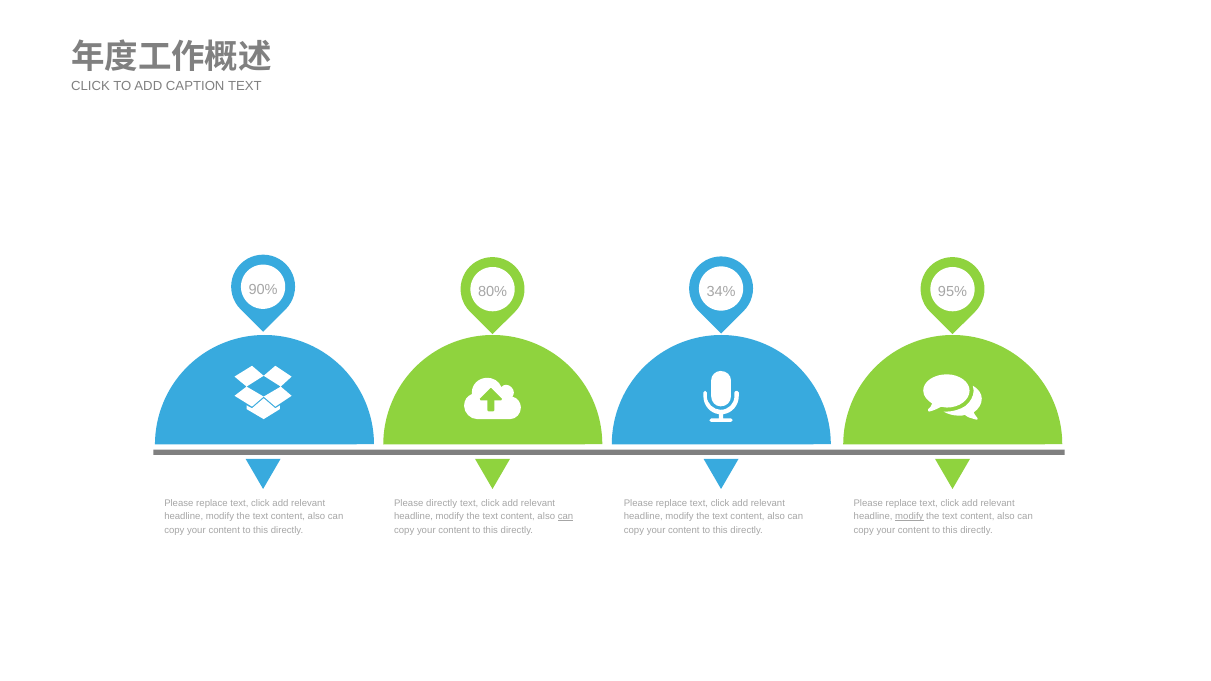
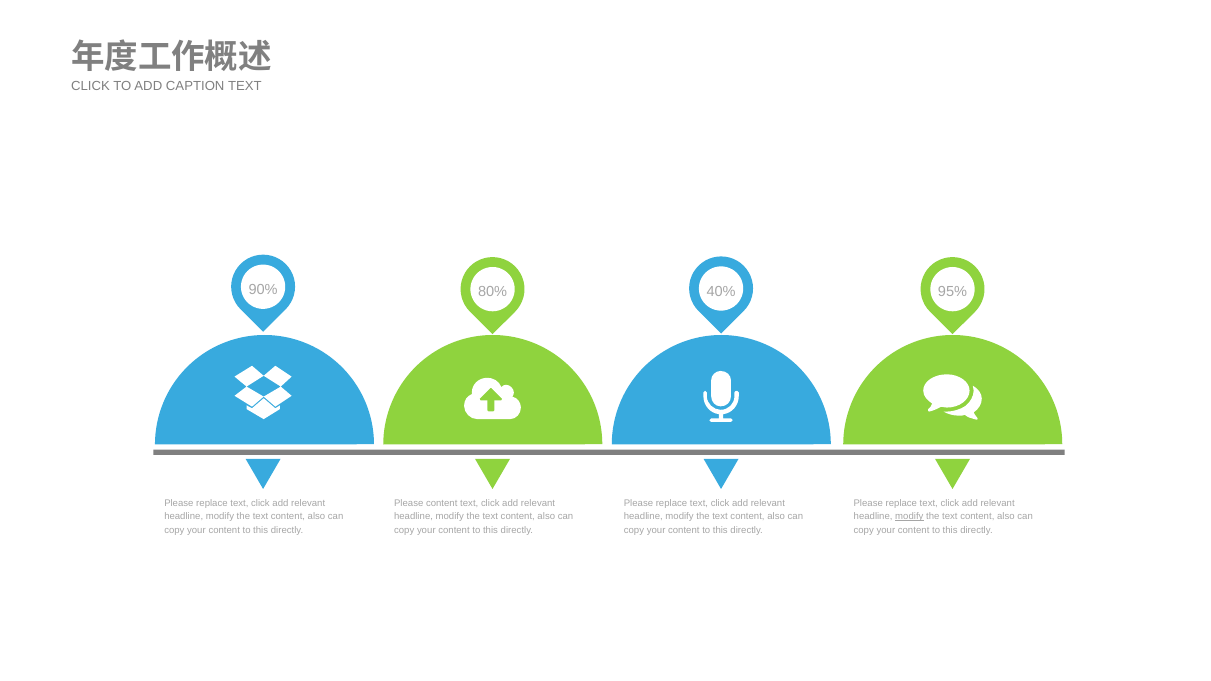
34%: 34% -> 40%
Please directly: directly -> content
can at (566, 517) underline: present -> none
